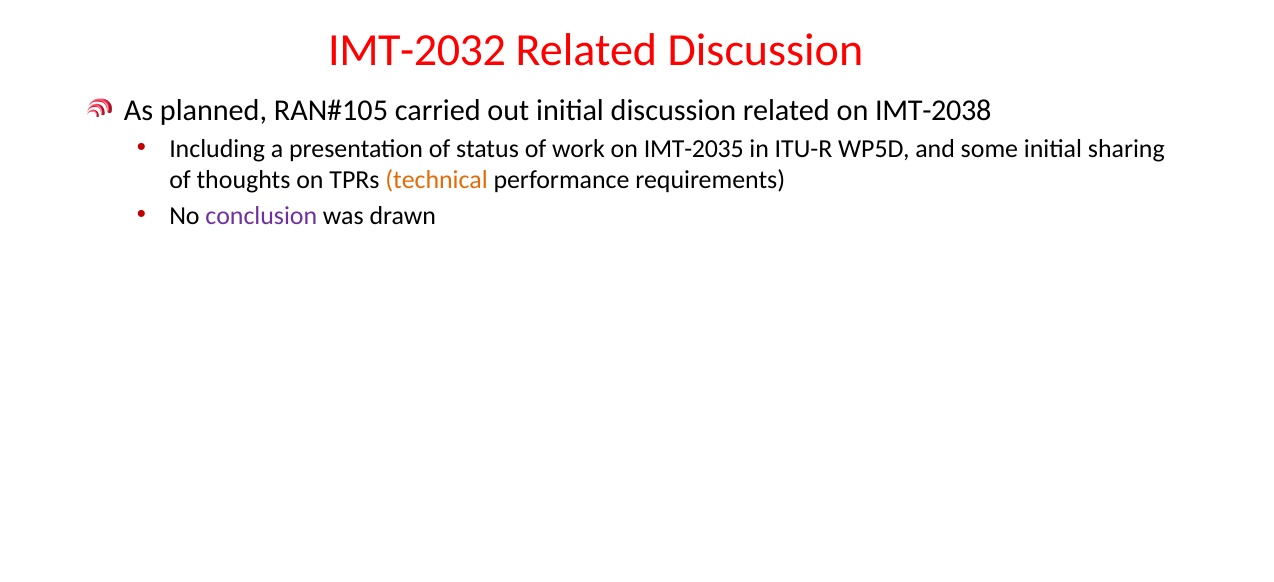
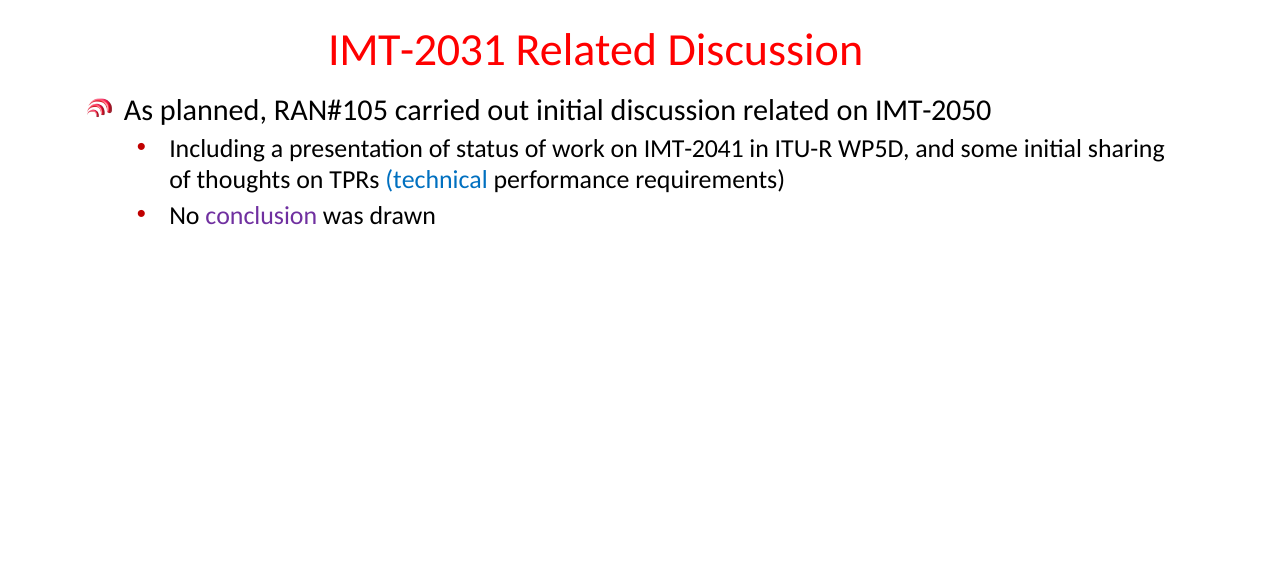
IMT-2032: IMT-2032 -> IMT-2031
IMT-2038: IMT-2038 -> IMT-2050
IMT-2035: IMT-2035 -> IMT-2041
technical colour: orange -> blue
